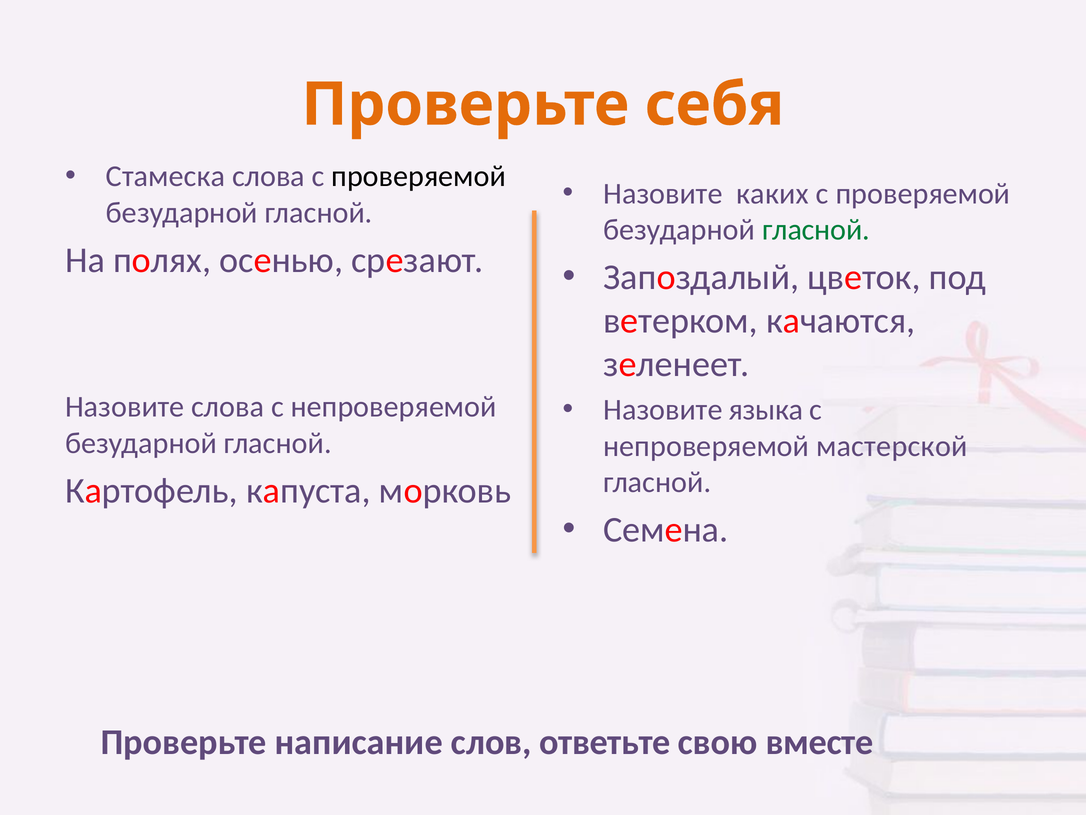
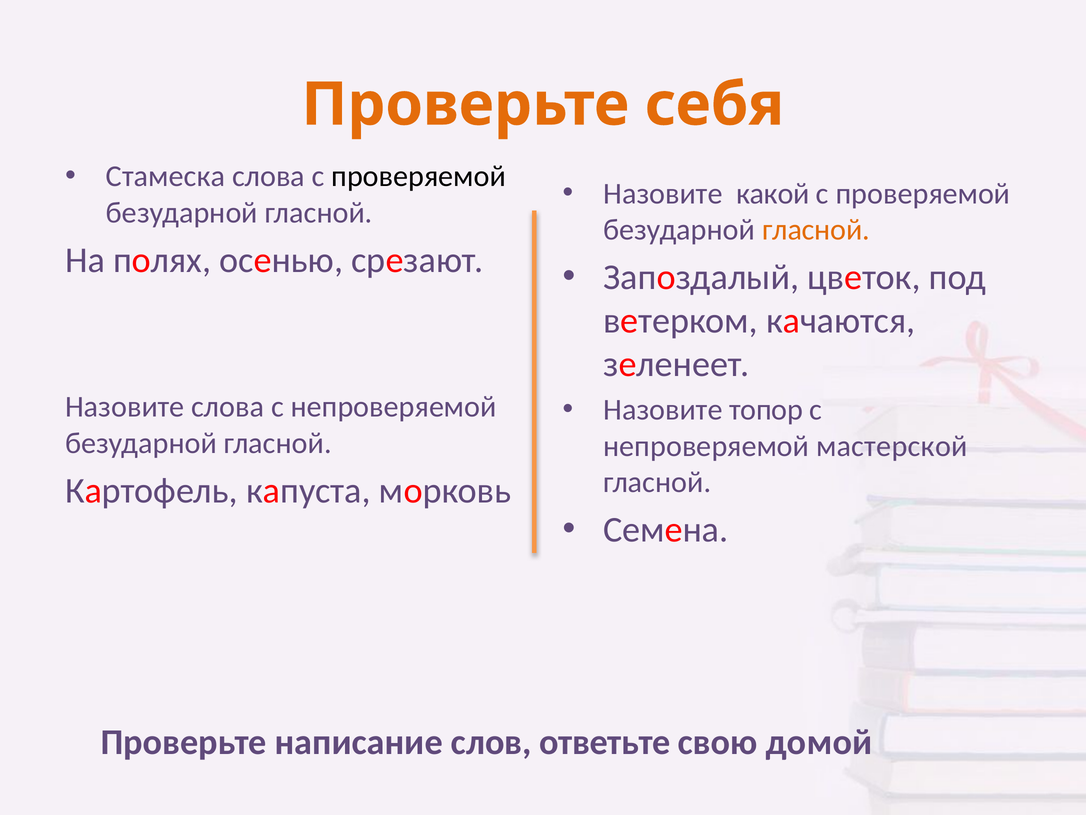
каких: каких -> какой
гласной at (816, 230) colour: green -> orange
языка: языка -> топор
вместе: вместе -> домой
